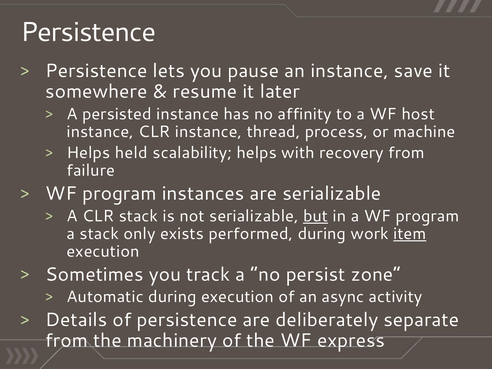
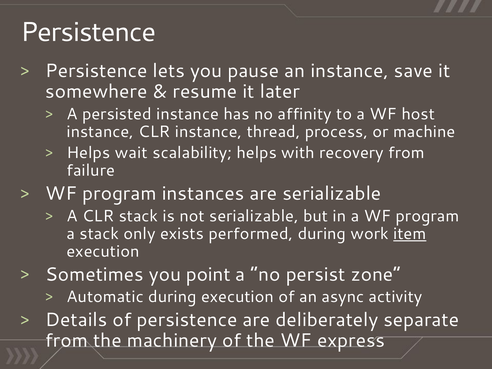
held: held -> wait
but underline: present -> none
track: track -> point
